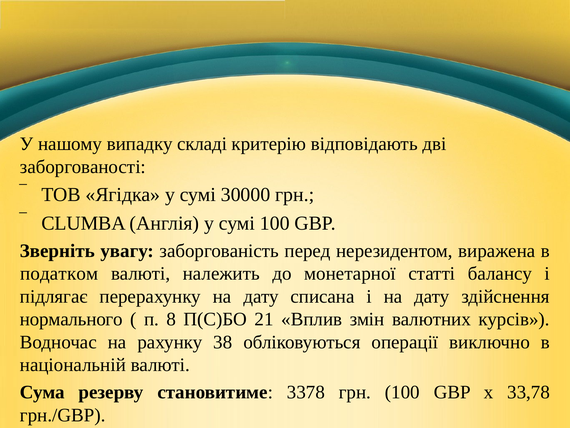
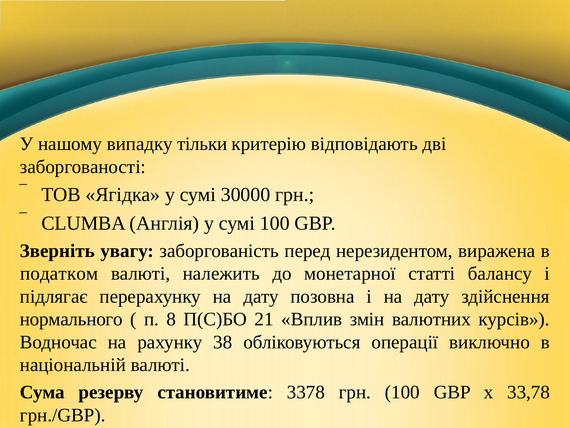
складі: складі -> тільки
списана: списана -> позовна
